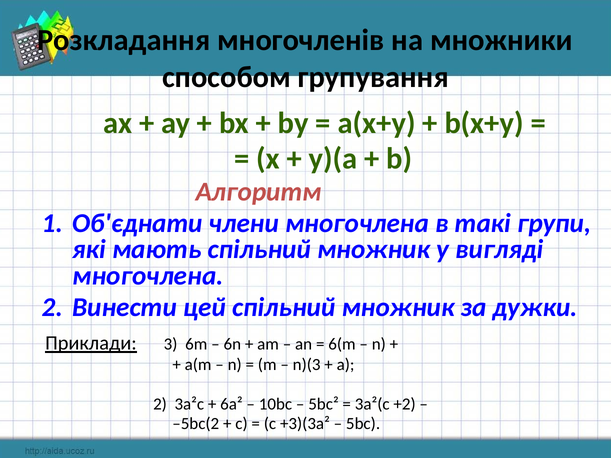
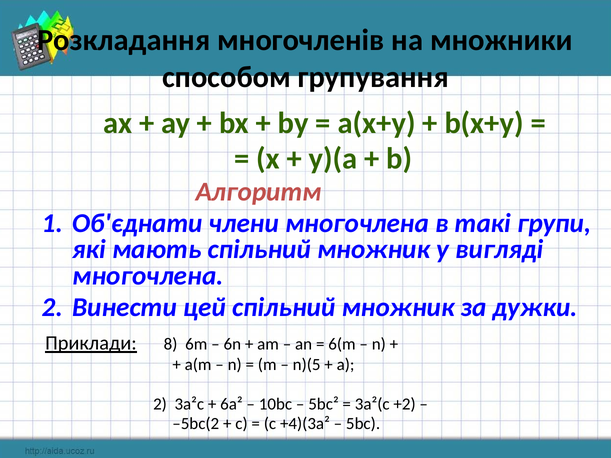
3: 3 -> 8
n)(3: n)(3 -> n)(5
+3)(3a²: +3)(3a² -> +4)(3a²
